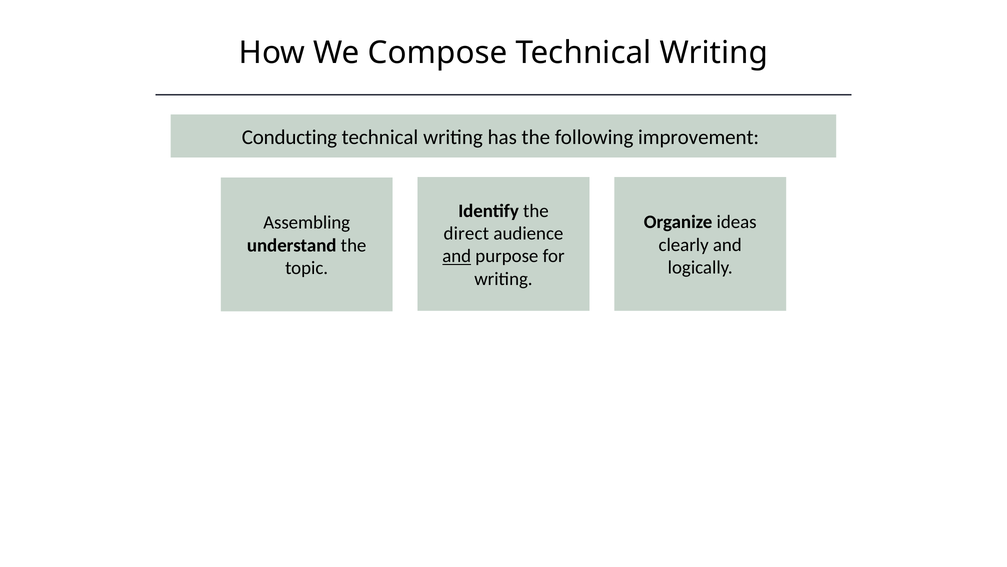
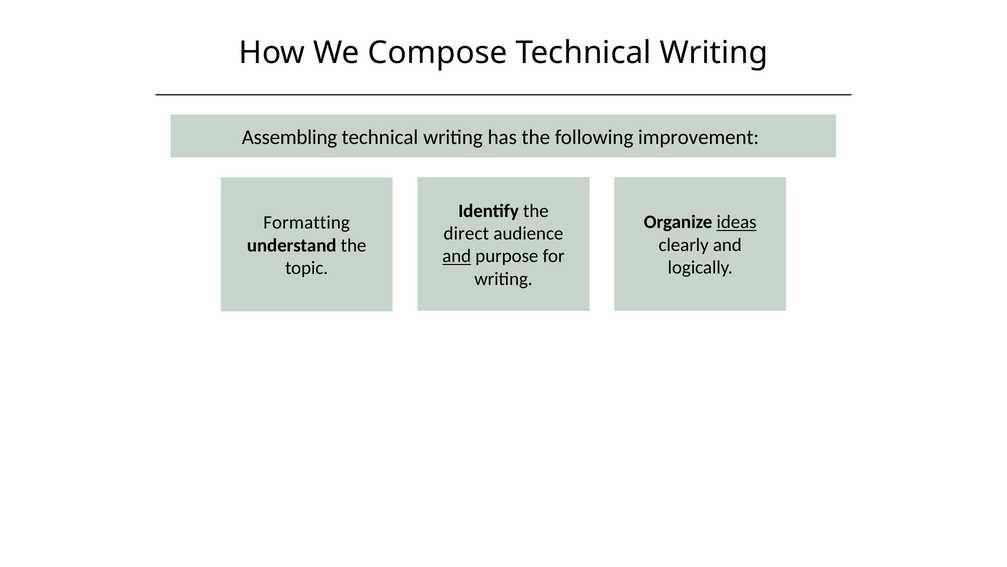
Conducting: Conducting -> Assembling
ideas underline: none -> present
Assembling: Assembling -> Formatting
